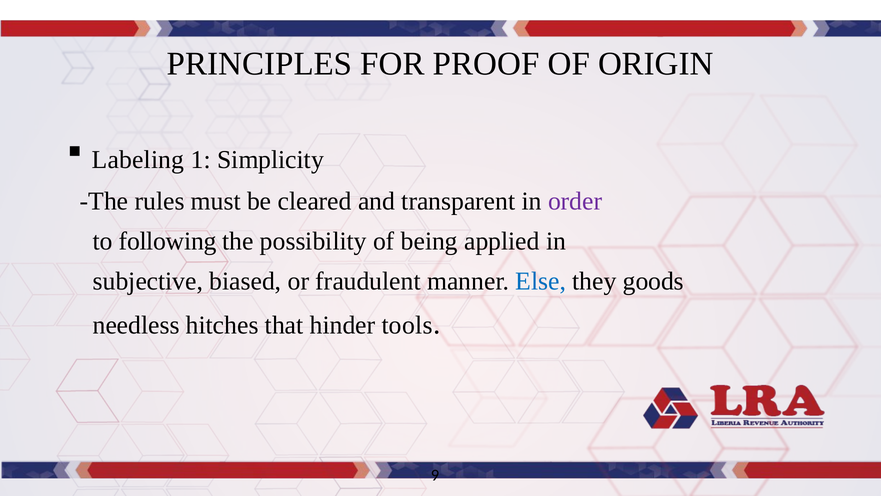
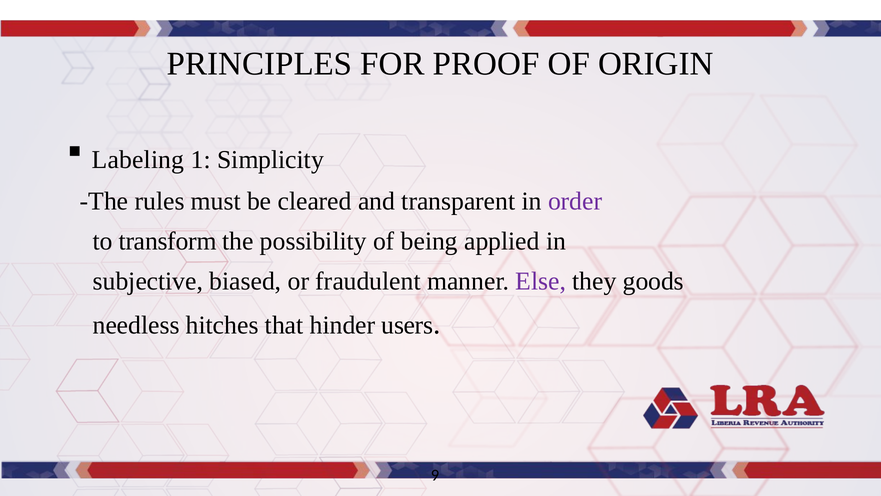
following: following -> transform
Else colour: blue -> purple
tools: tools -> users
